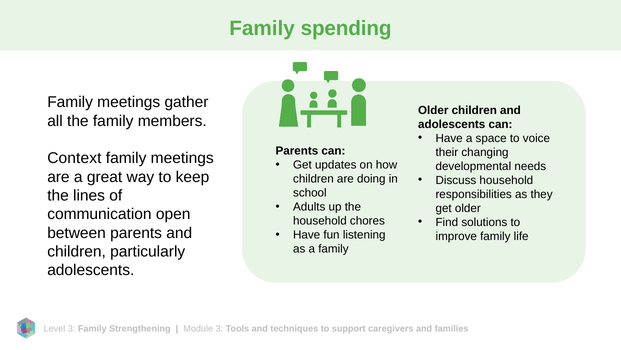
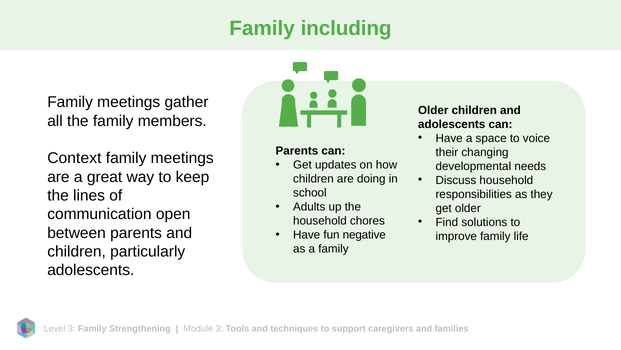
spending: spending -> including
listening: listening -> negative
